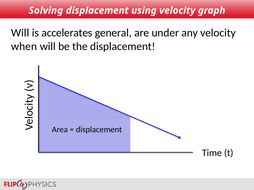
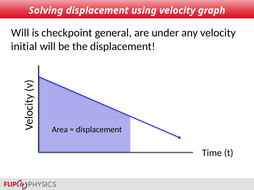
accelerates: accelerates -> checkpoint
when: when -> initial
